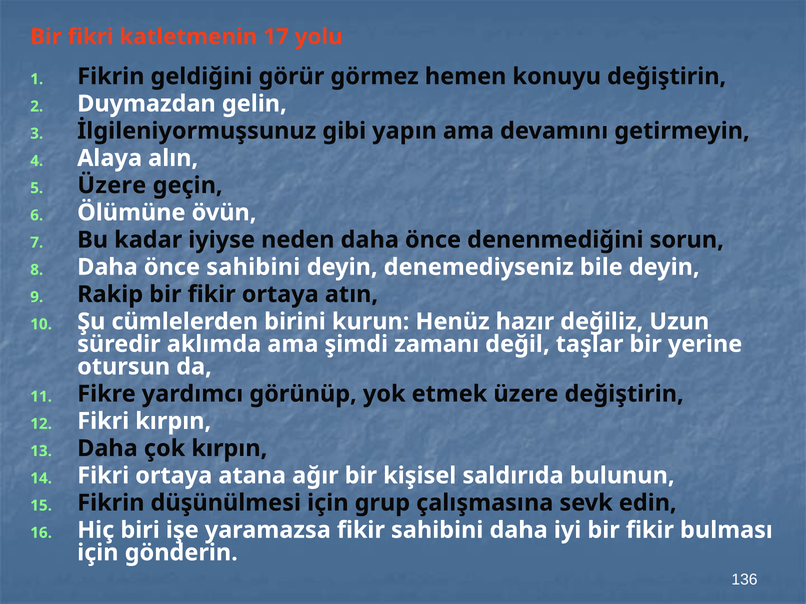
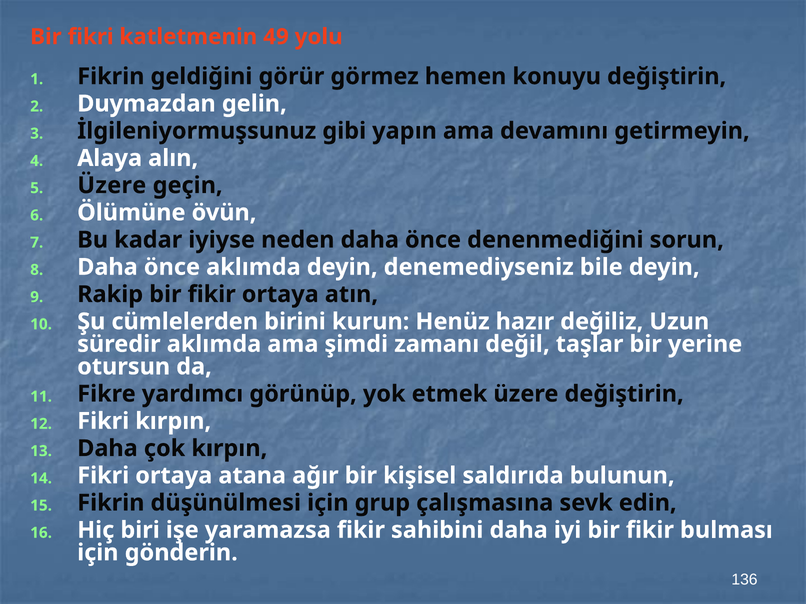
17: 17 -> 49
önce sahibini: sahibini -> aklımda
